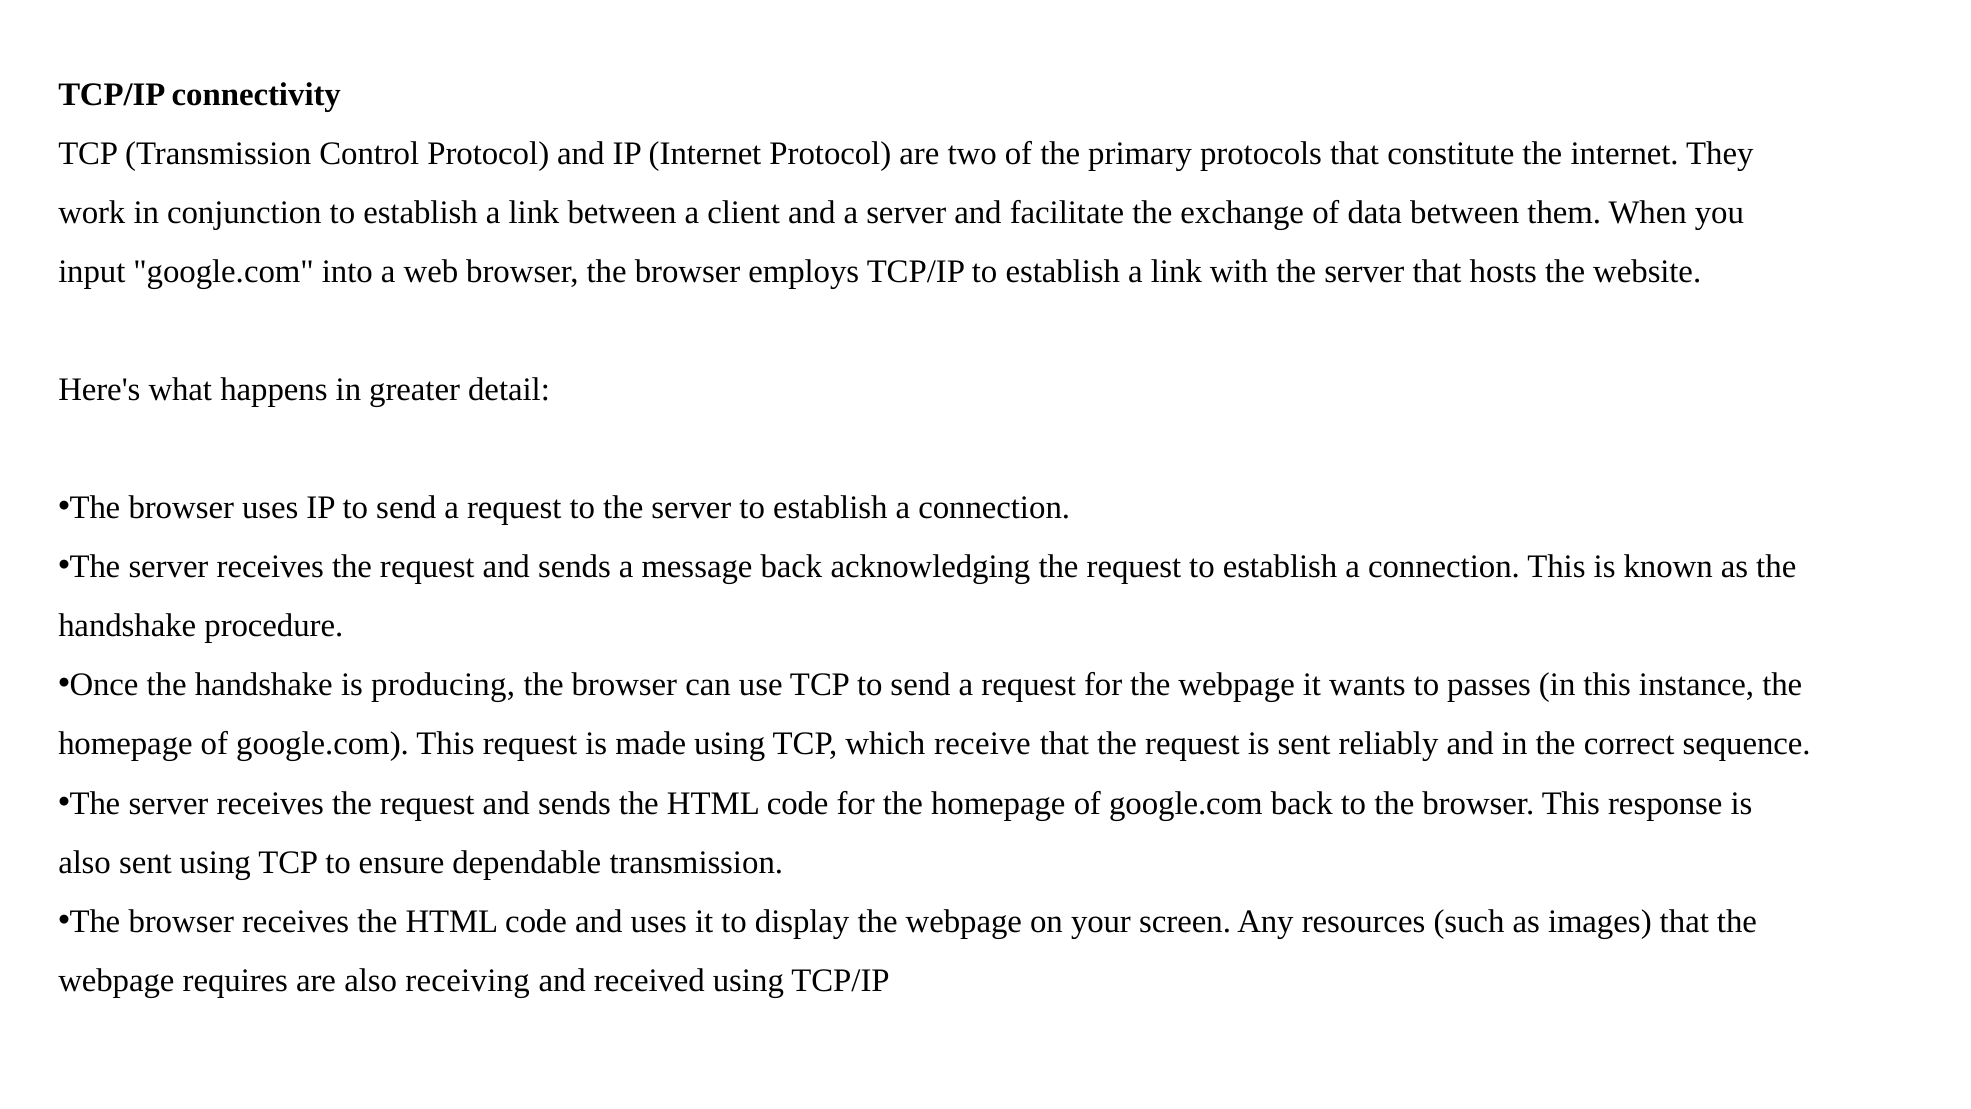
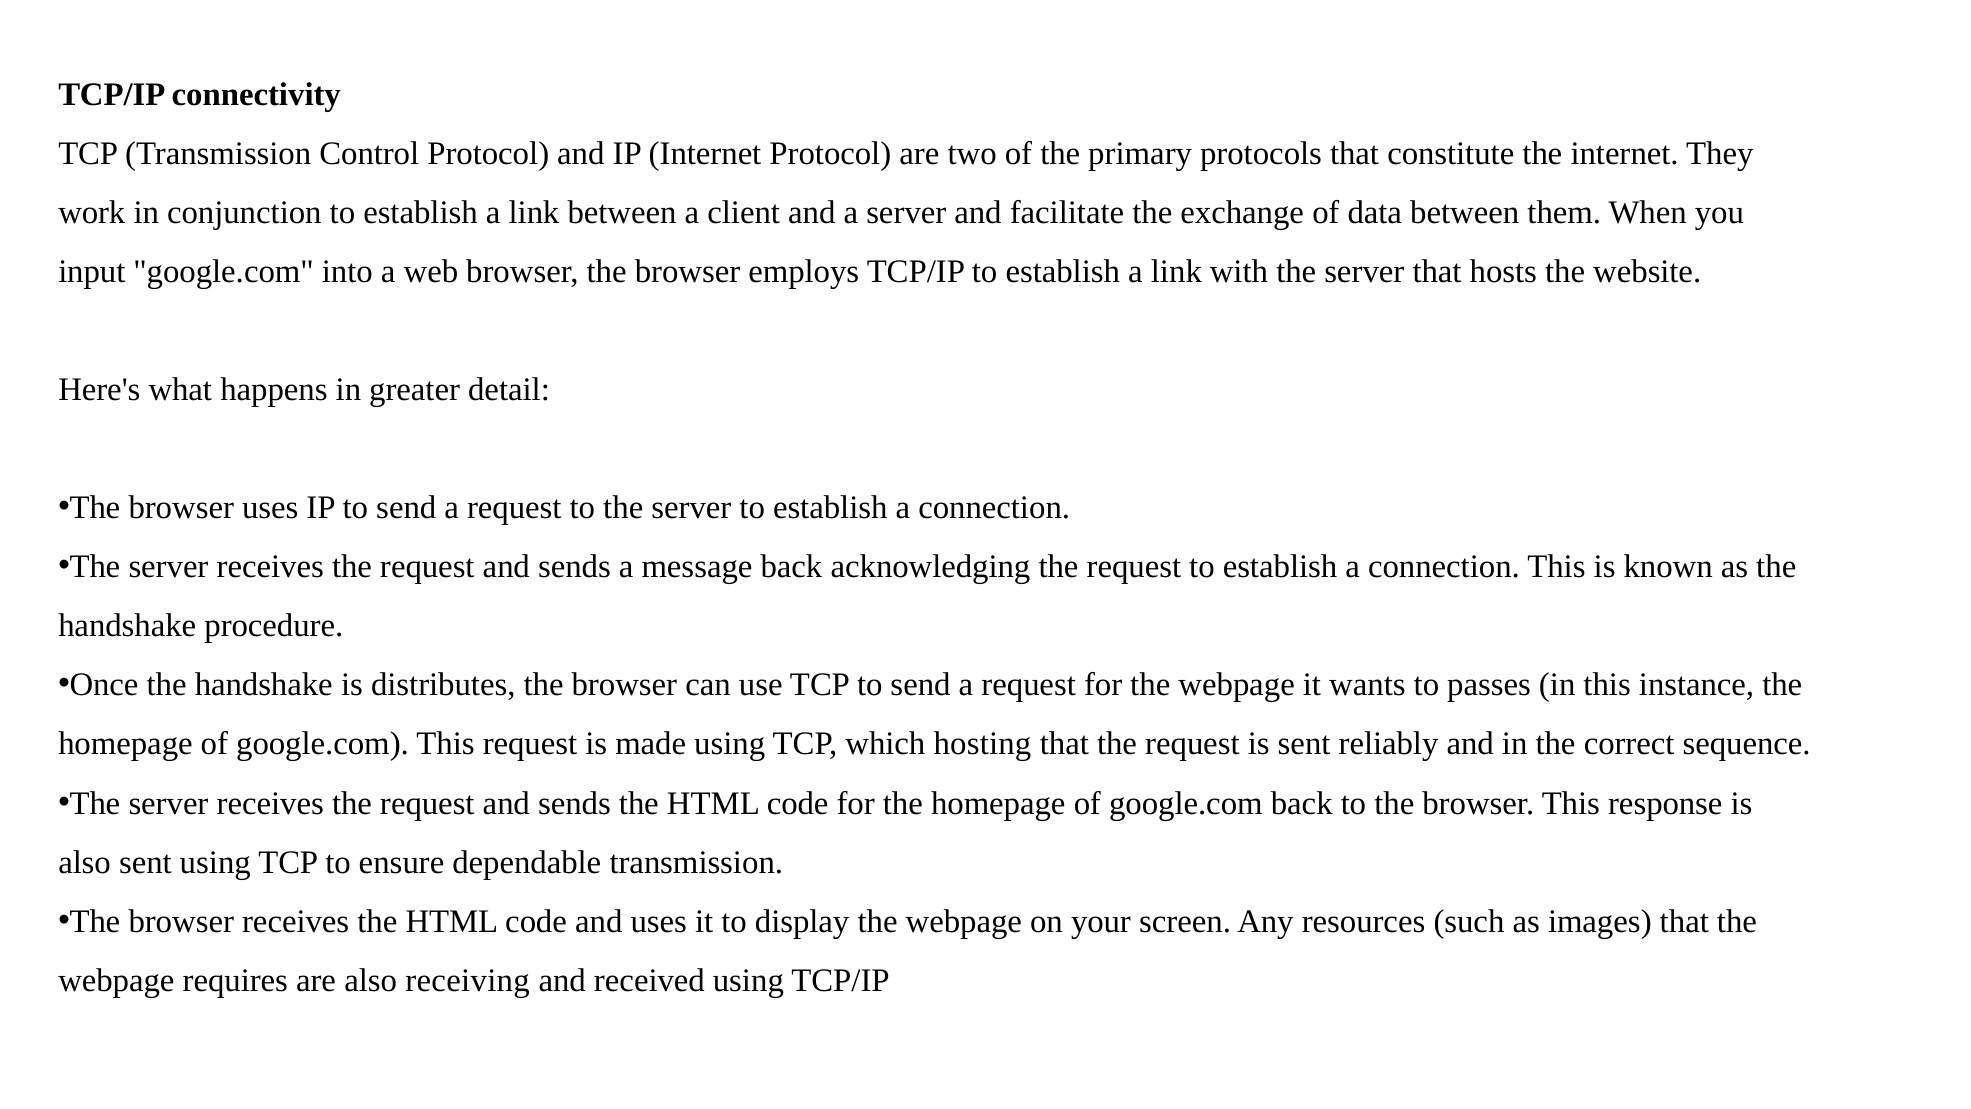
producing: producing -> distributes
receive: receive -> hosting
